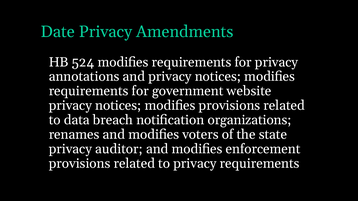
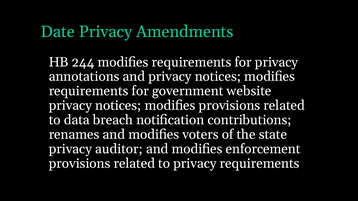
524: 524 -> 244
organizations: organizations -> contributions
